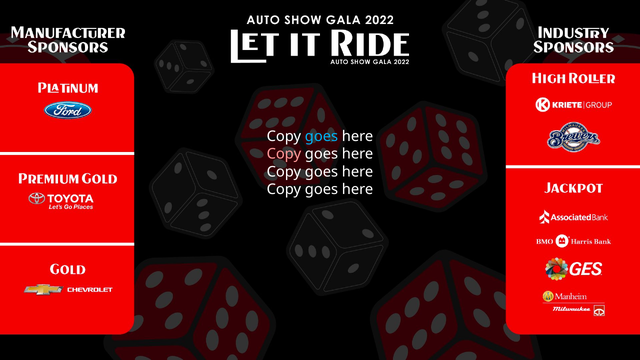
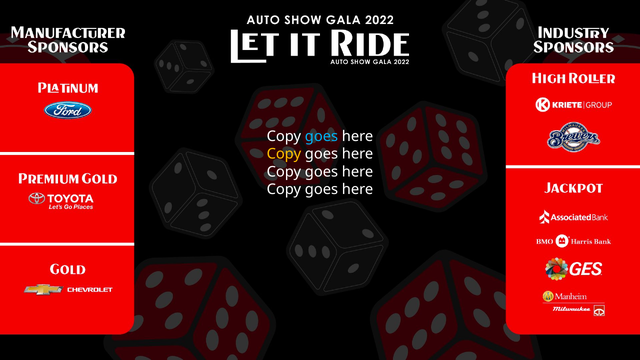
Copy at (284, 154) colour: pink -> yellow
